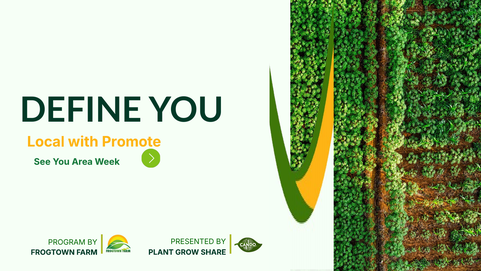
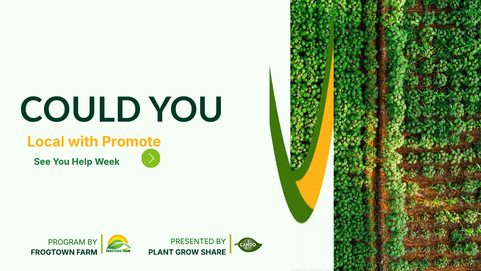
DEFINE: DEFINE -> COULD
Area: Area -> Help
